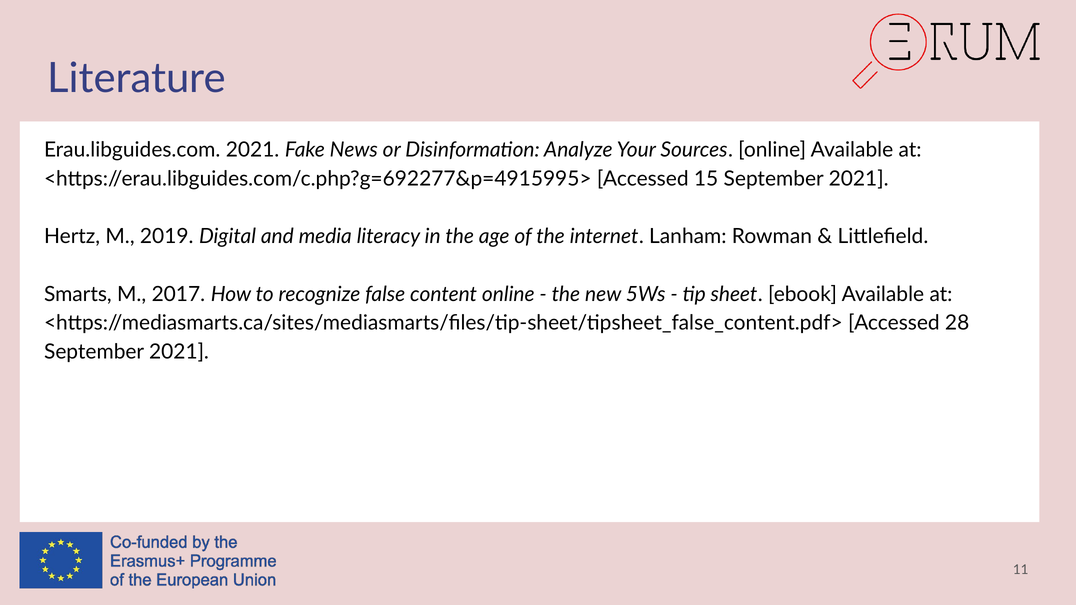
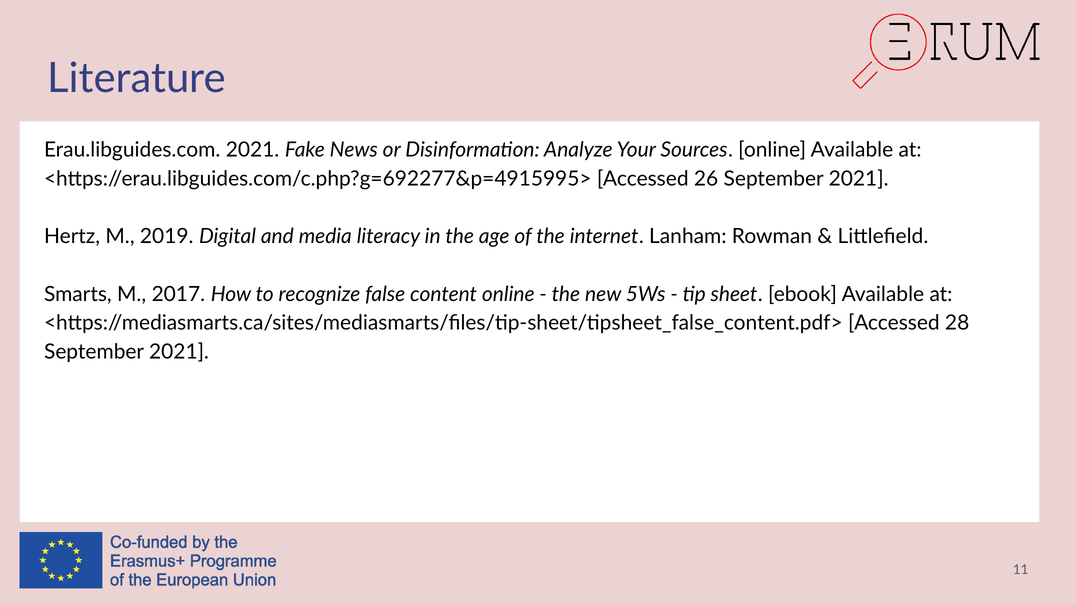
15: 15 -> 26
